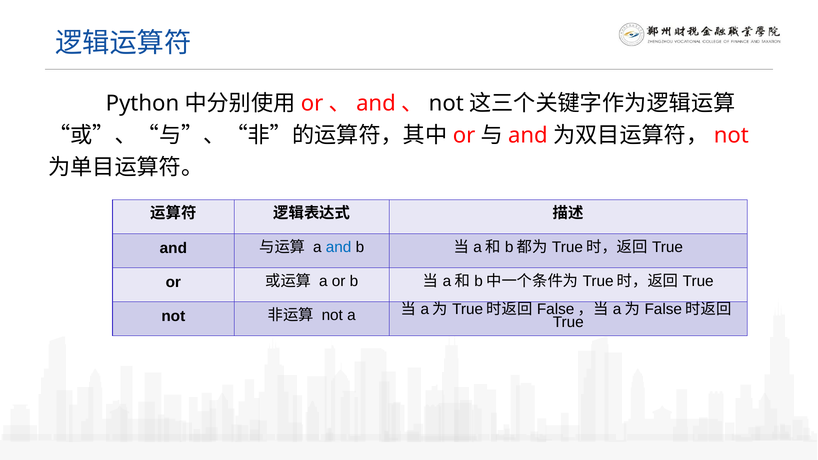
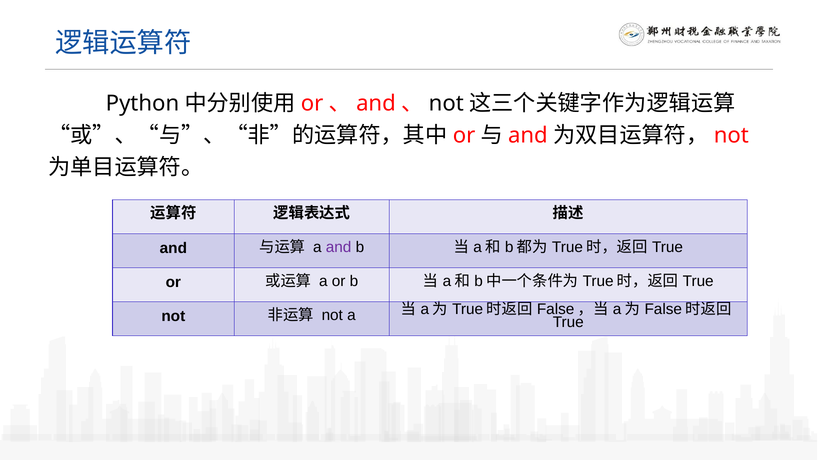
and at (339, 247) colour: blue -> purple
